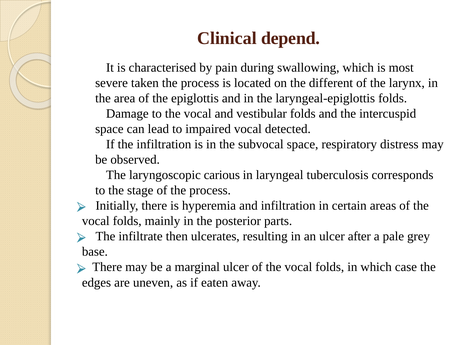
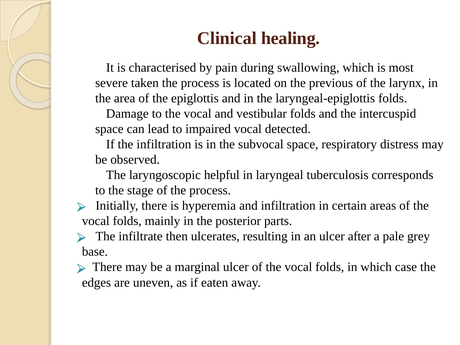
depend: depend -> healing
different: different -> previous
carious: carious -> helpful
